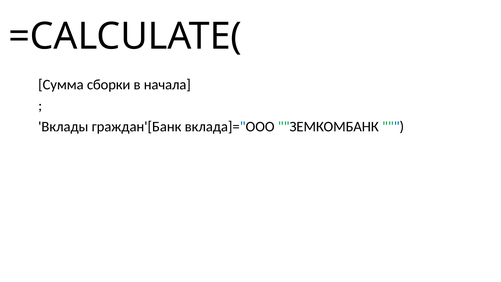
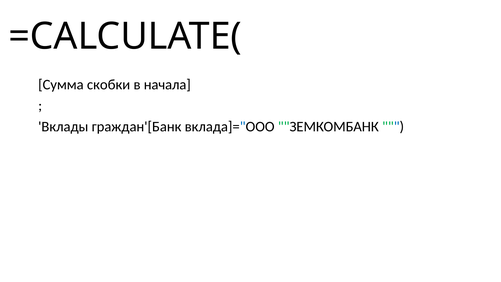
сборки: сборки -> скобки
